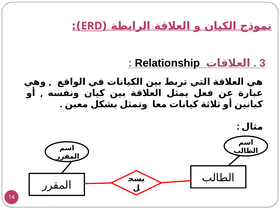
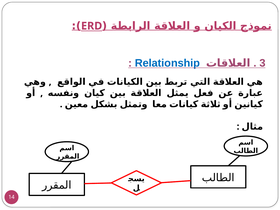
Relationship colour: black -> blue
